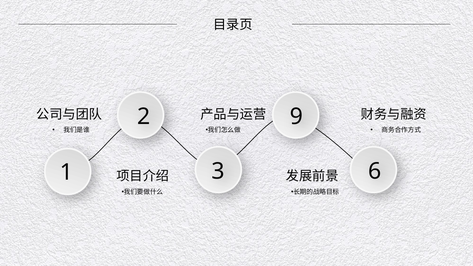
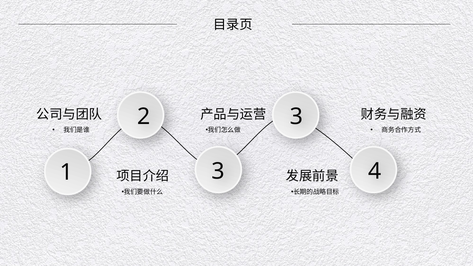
2 9: 9 -> 3
6: 6 -> 4
